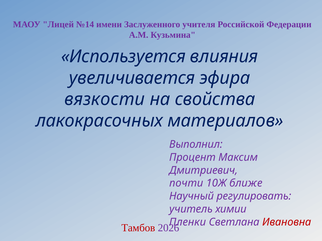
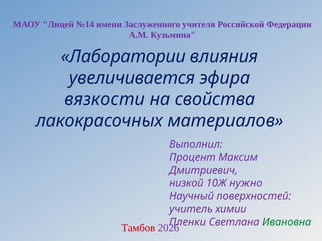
Используется: Используется -> Лаборатории
почти: почти -> низкой
ближе: ближе -> нужно
регулировать: регулировать -> поверхностей
Ивановна colour: red -> green
